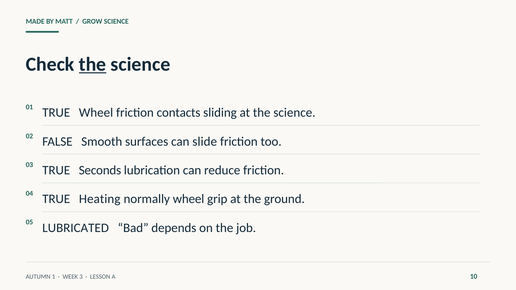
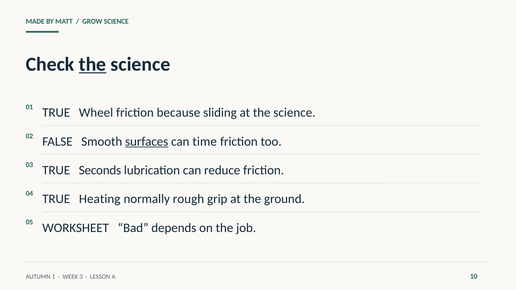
contacts: contacts -> because
surfaces underline: none -> present
slide: slide -> time
normally wheel: wheel -> rough
LUBRICATED: LUBRICATED -> WORKSHEET
